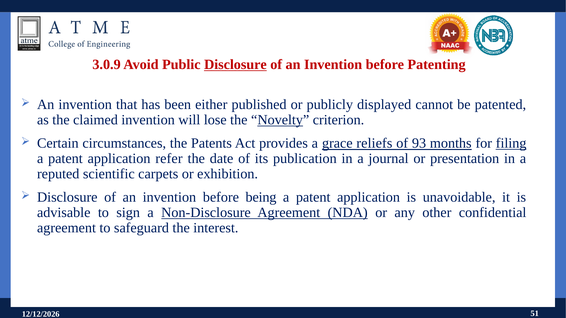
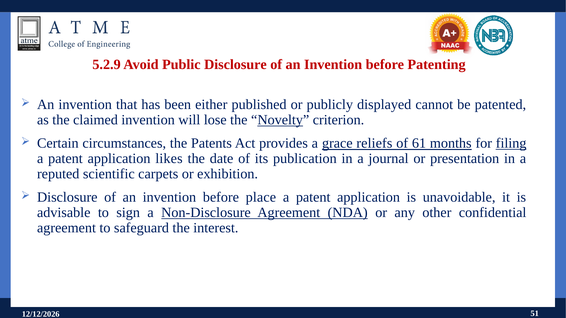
3.0.9: 3.0.9 -> 5.2.9
Disclosure at (235, 65) underline: present -> none
93: 93 -> 61
refer: refer -> likes
being: being -> place
